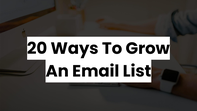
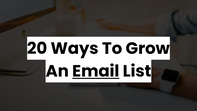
Email underline: none -> present
